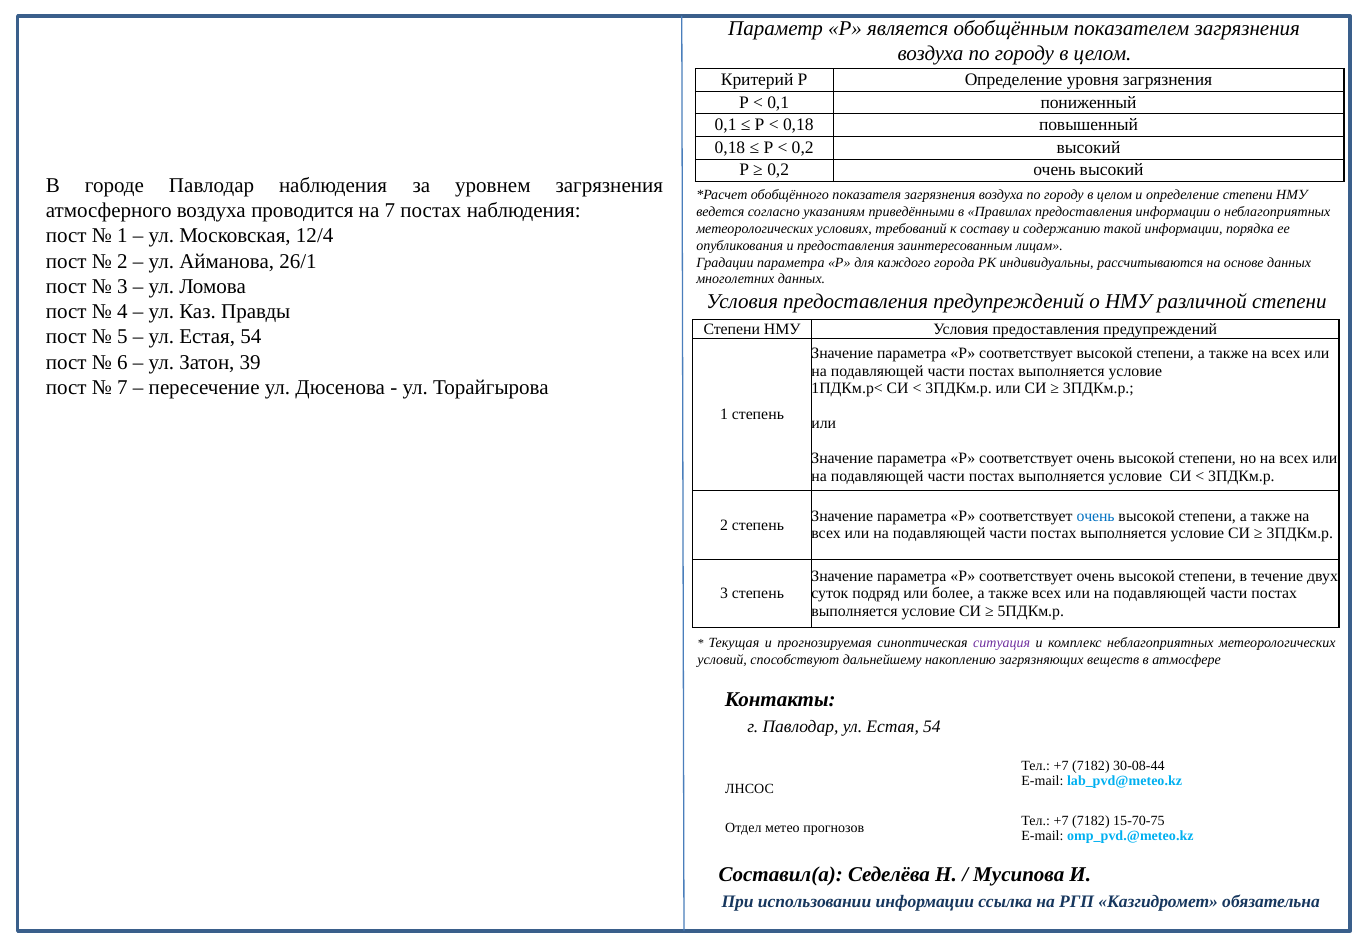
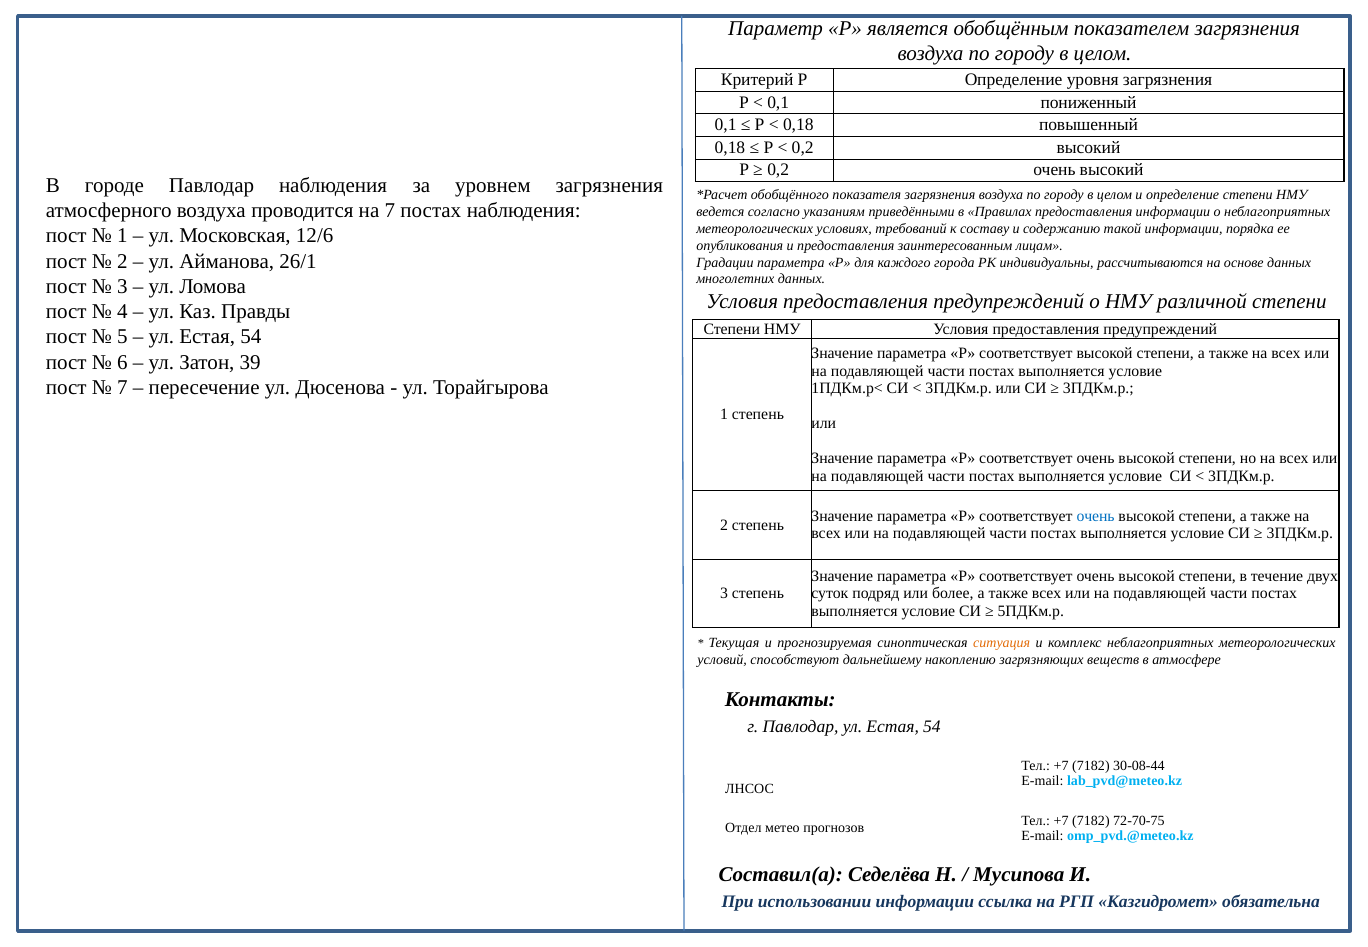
12/4: 12/4 -> 12/6
ситуация colour: purple -> orange
15-70-75: 15-70-75 -> 72-70-75
